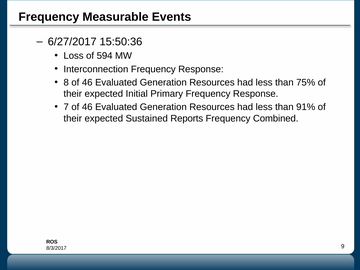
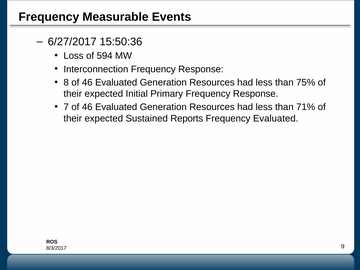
91%: 91% -> 71%
Frequency Combined: Combined -> Evaluated
